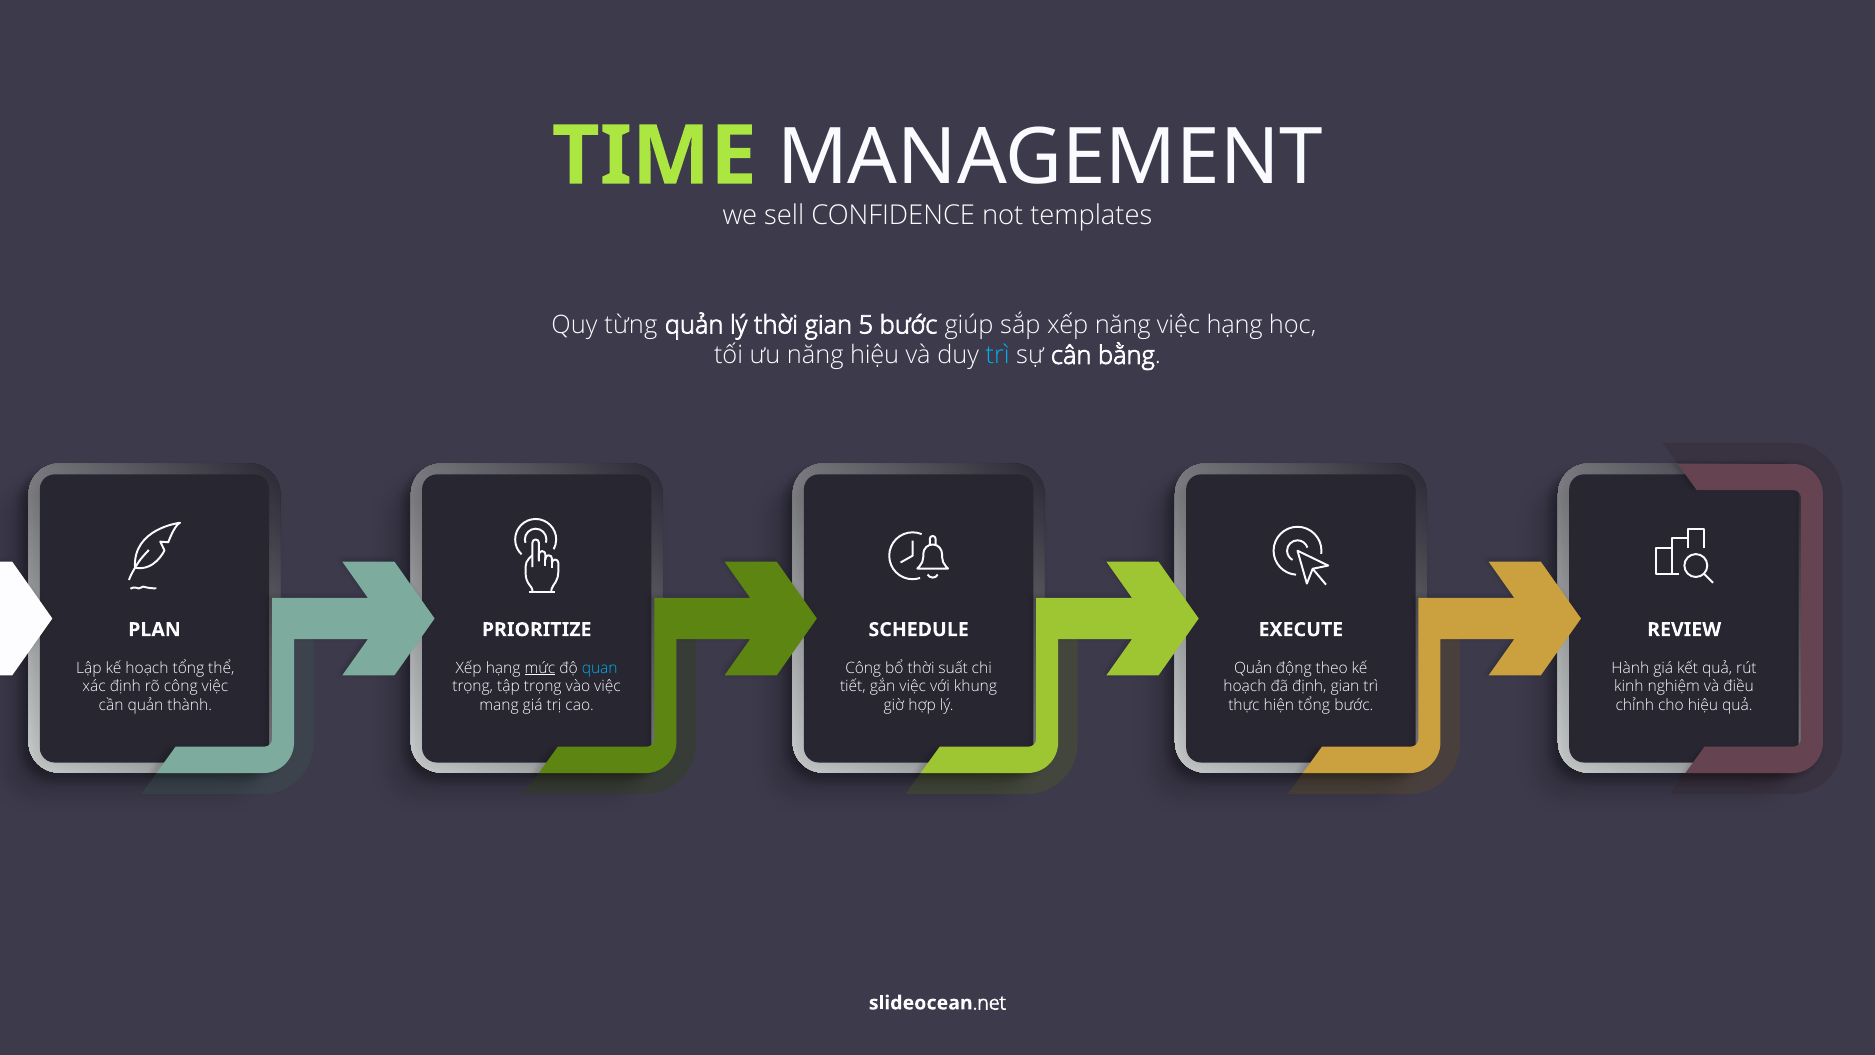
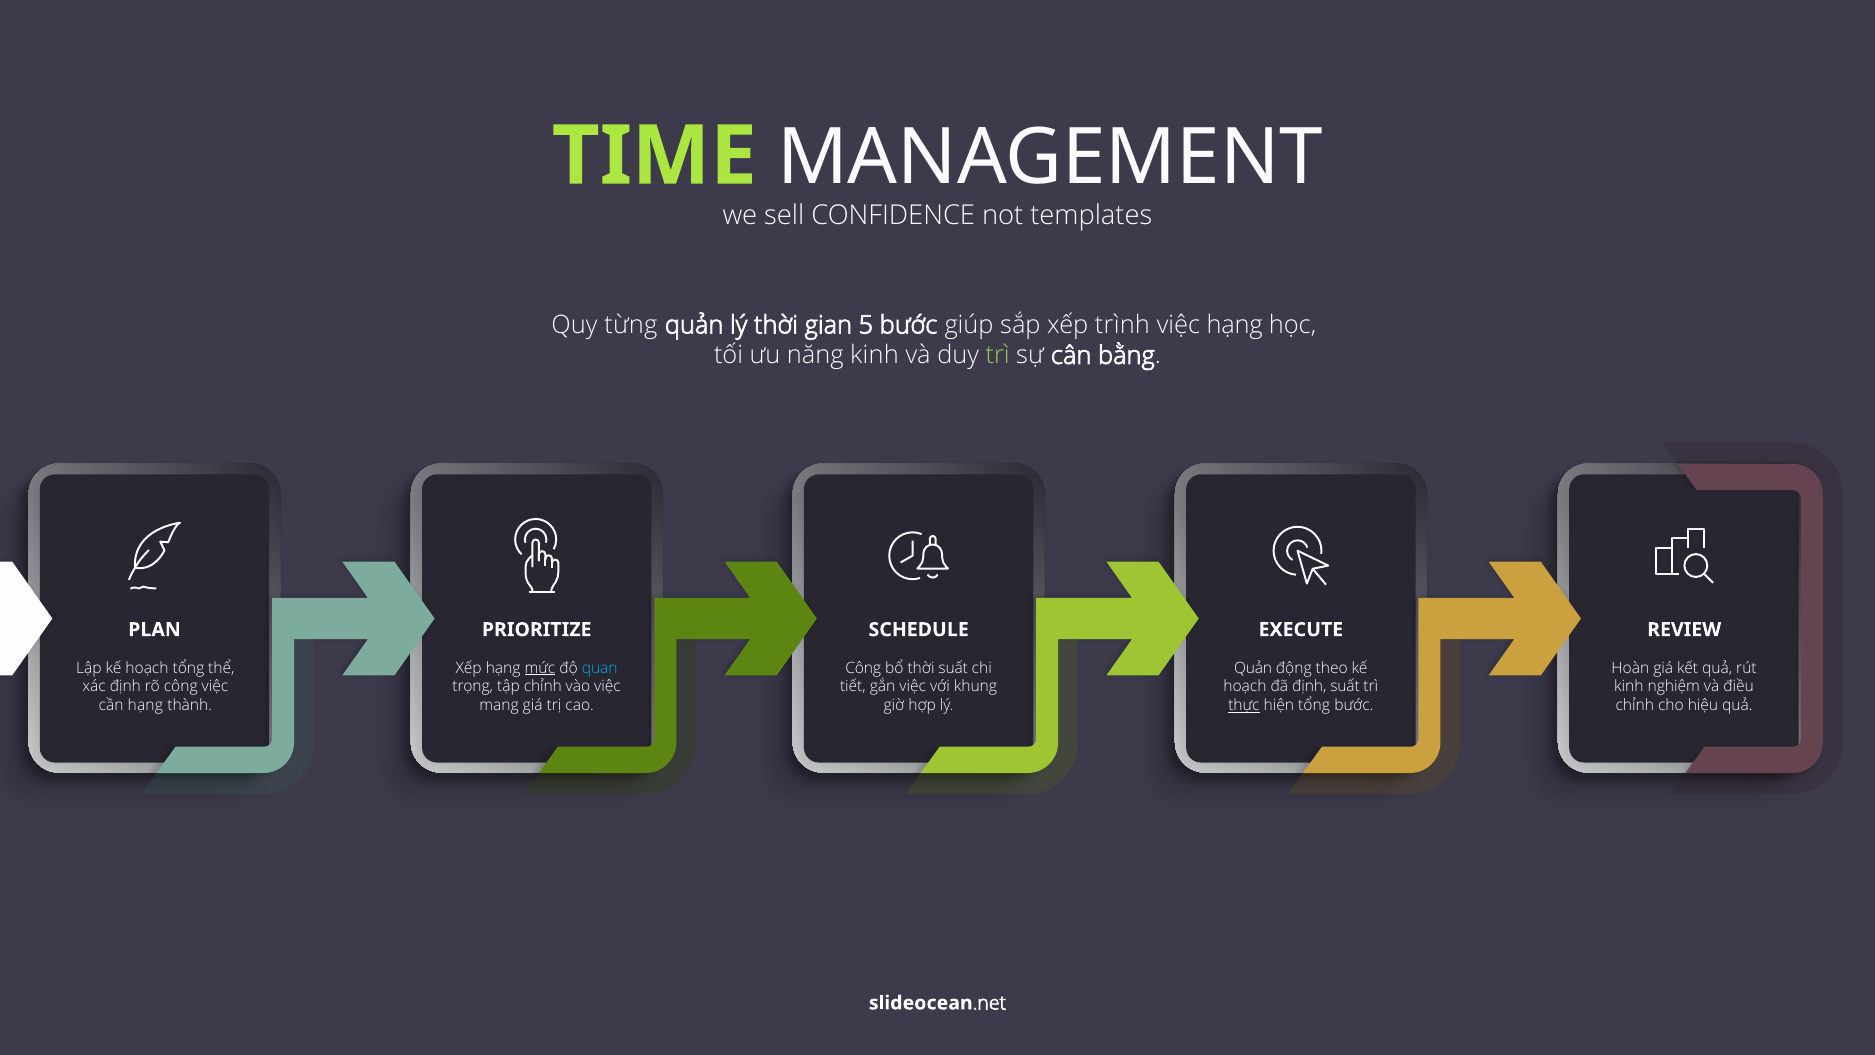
xếp năng: năng -> trình
năng hiệu: hiệu -> kinh
trì at (998, 355) colour: light blue -> light green
Hành: Hành -> Hoàn
tập trọng: trọng -> chỉnh
định gian: gian -> suất
cần quản: quản -> hạng
thực underline: none -> present
